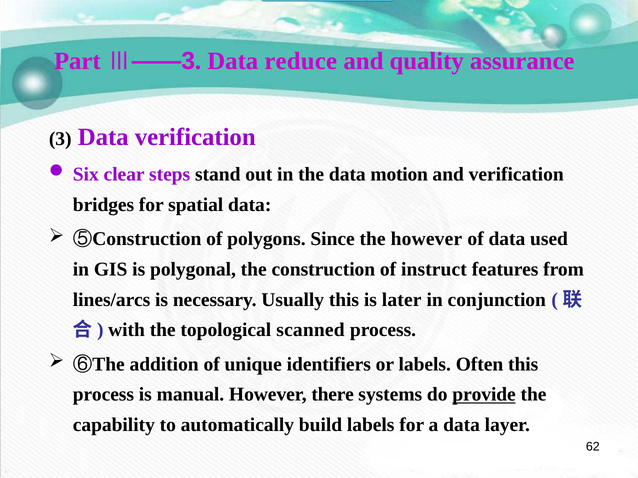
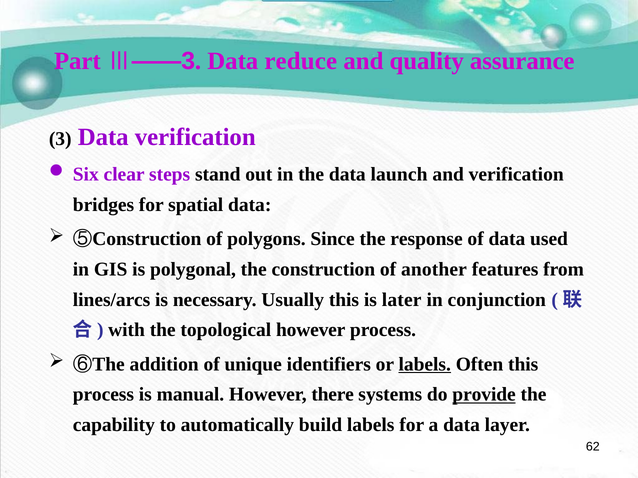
motion: motion -> launch
the however: however -> response
instruct: instruct -> another
topological scanned: scanned -> however
labels at (425, 365) underline: none -> present
